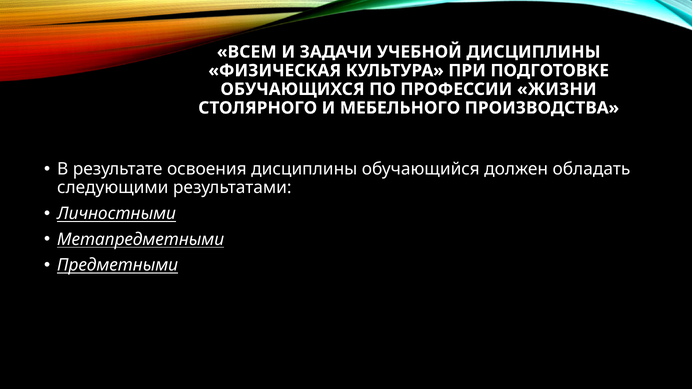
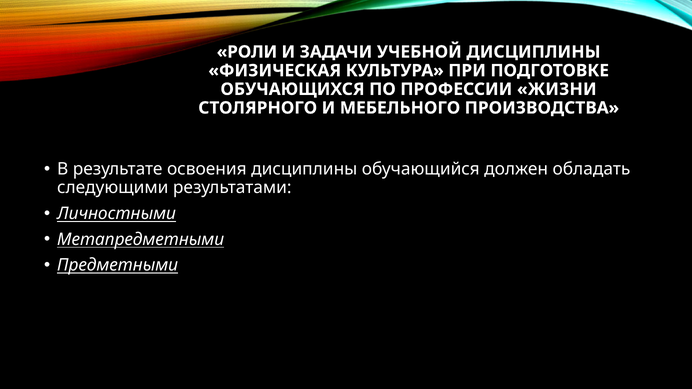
ВСЕМ: ВСЕМ -> РОЛИ
